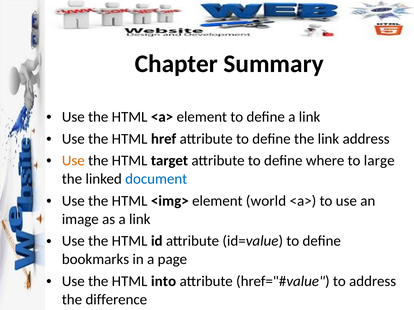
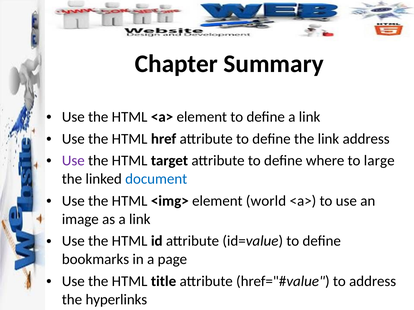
Use at (73, 161) colour: orange -> purple
into: into -> title
difference: difference -> hyperlinks
